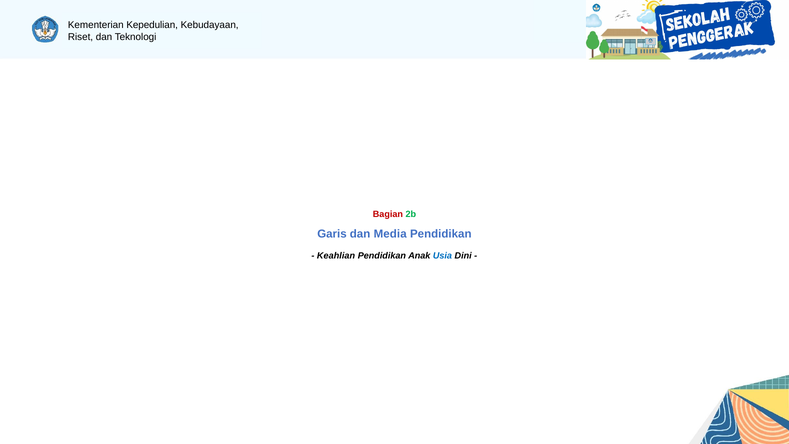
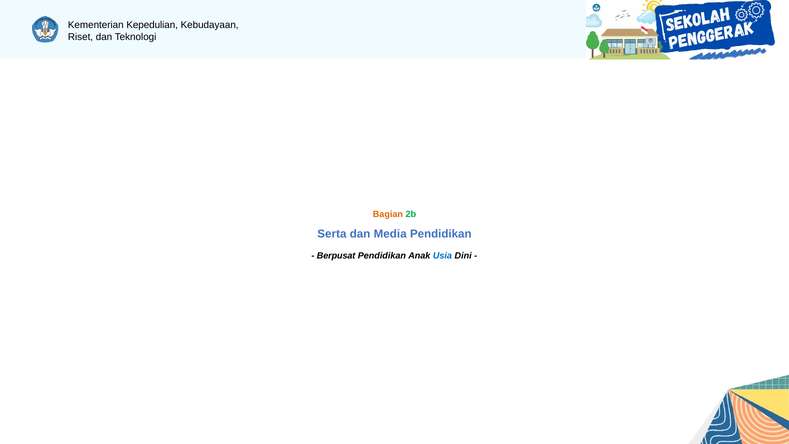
Bagian colour: red -> orange
Garis: Garis -> Serta
Keahlian: Keahlian -> Berpusat
